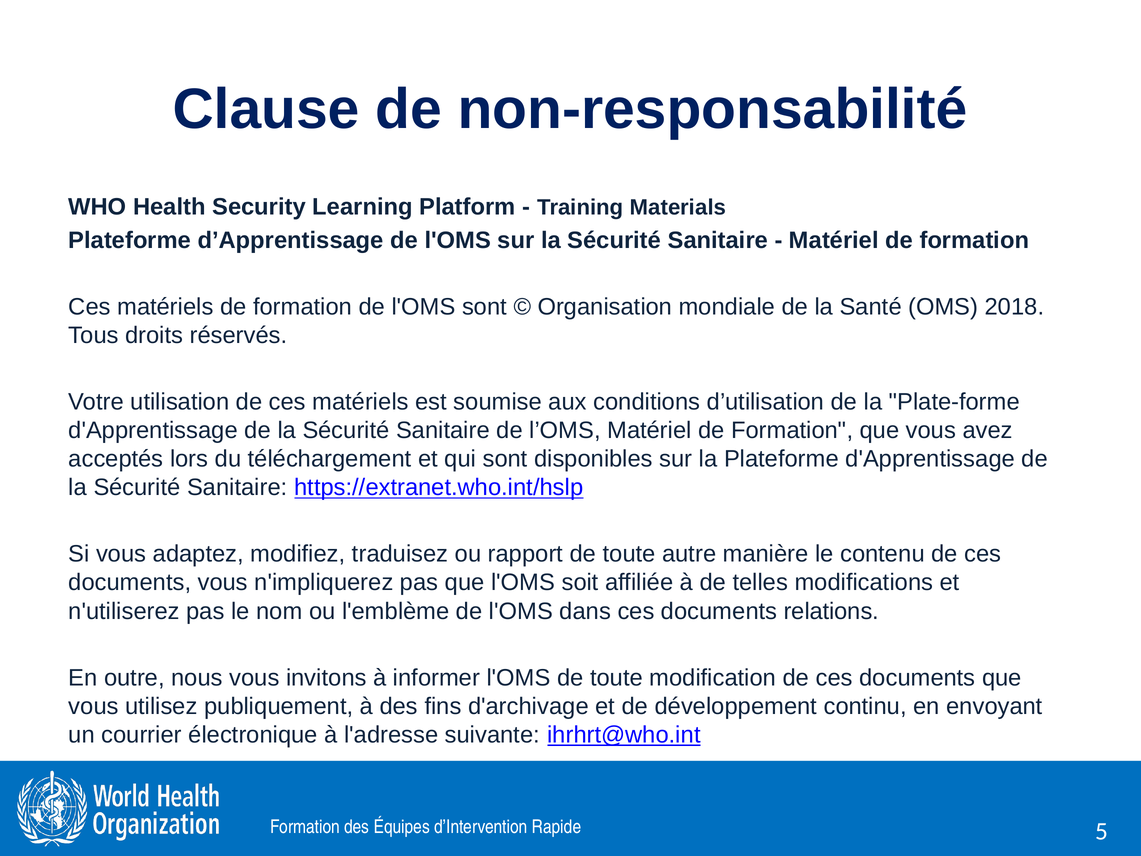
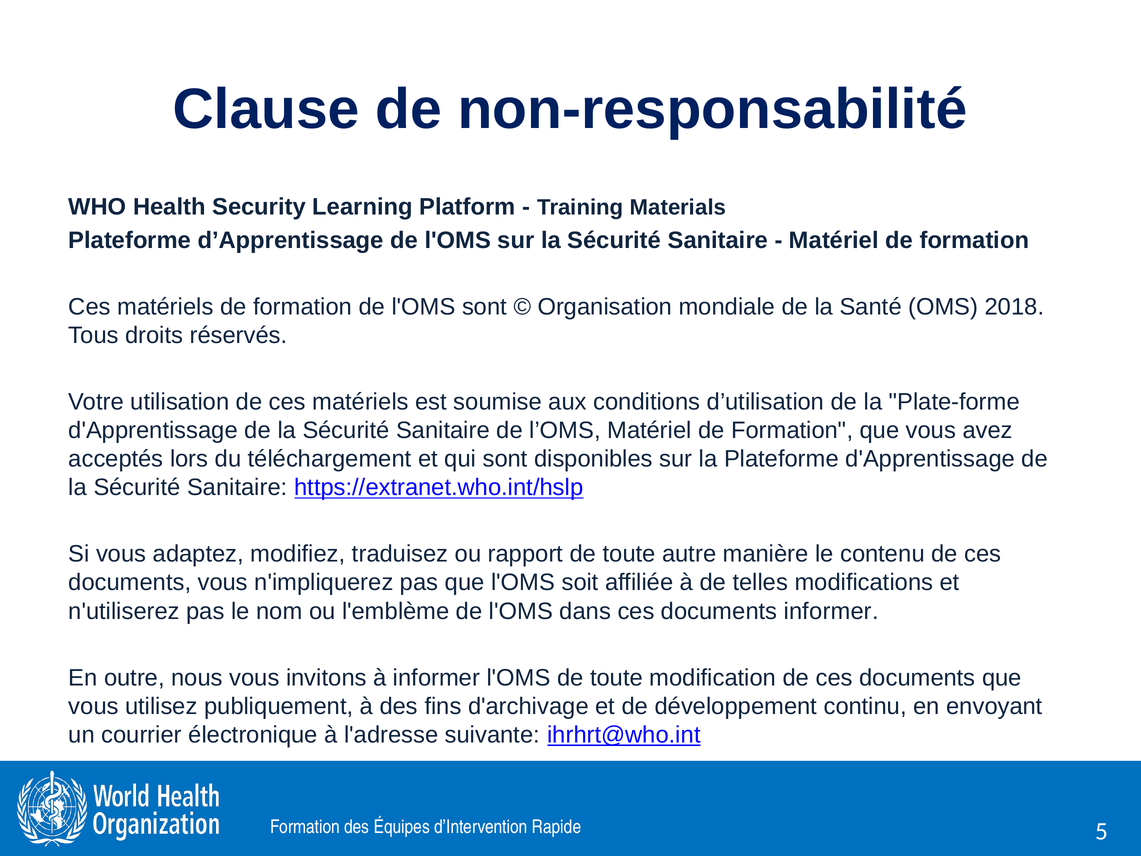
documents relations: relations -> informer
